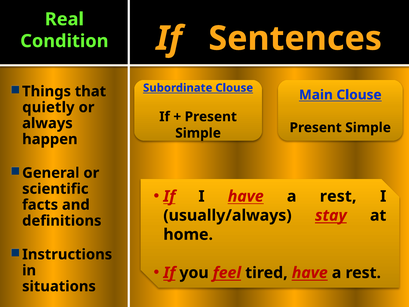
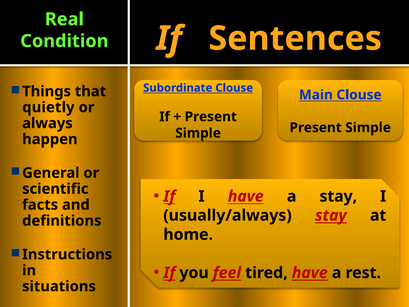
I have a rest: rest -> stay
